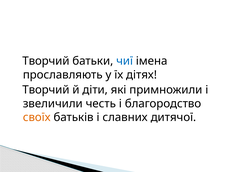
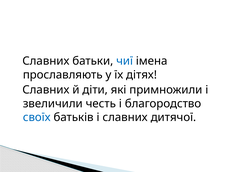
Творчий at (46, 61): Творчий -> Славних
Творчий at (46, 90): Творчий -> Славних
своїх colour: orange -> blue
